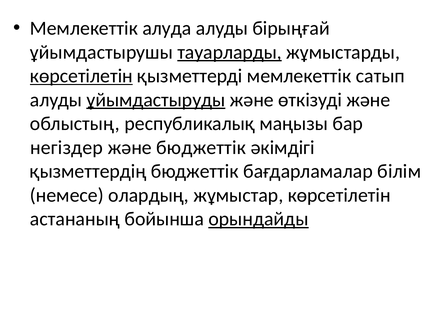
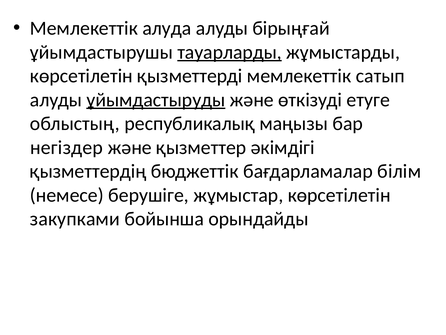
көрсетілетін at (81, 76) underline: present -> none
өткізуді және: және -> етуге
және бюджеттік: бюджеттік -> қызметтер
олардың: олардың -> берушіге
астананың: астананың -> закупками
орындайды underline: present -> none
